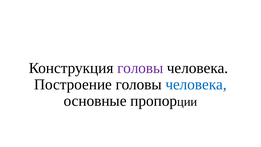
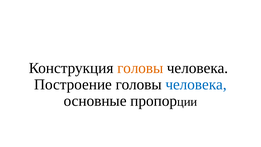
головы at (140, 68) colour: purple -> orange
